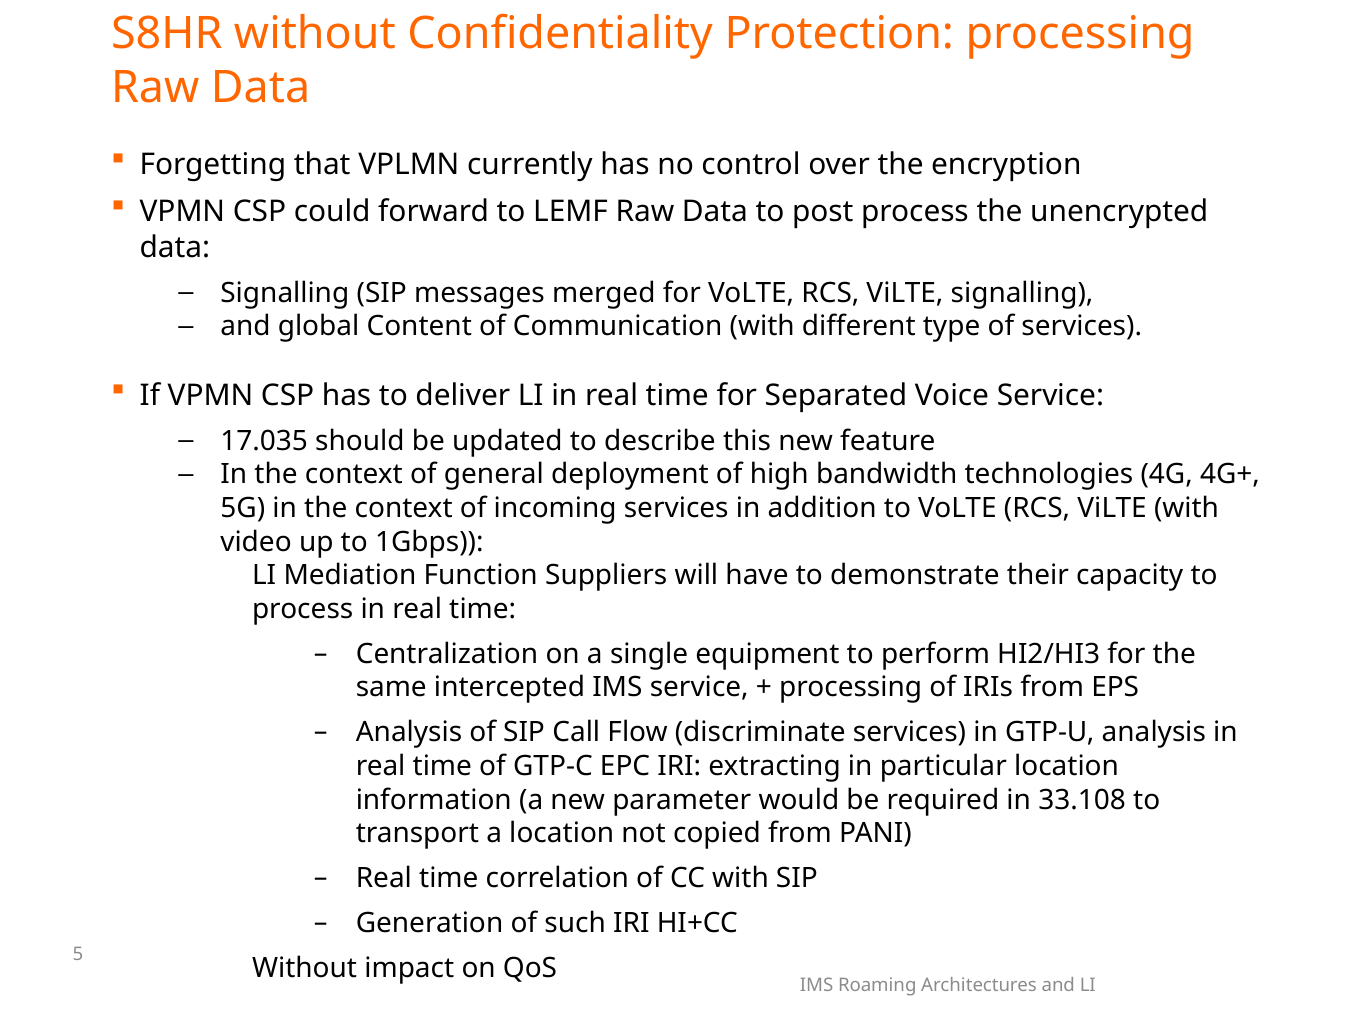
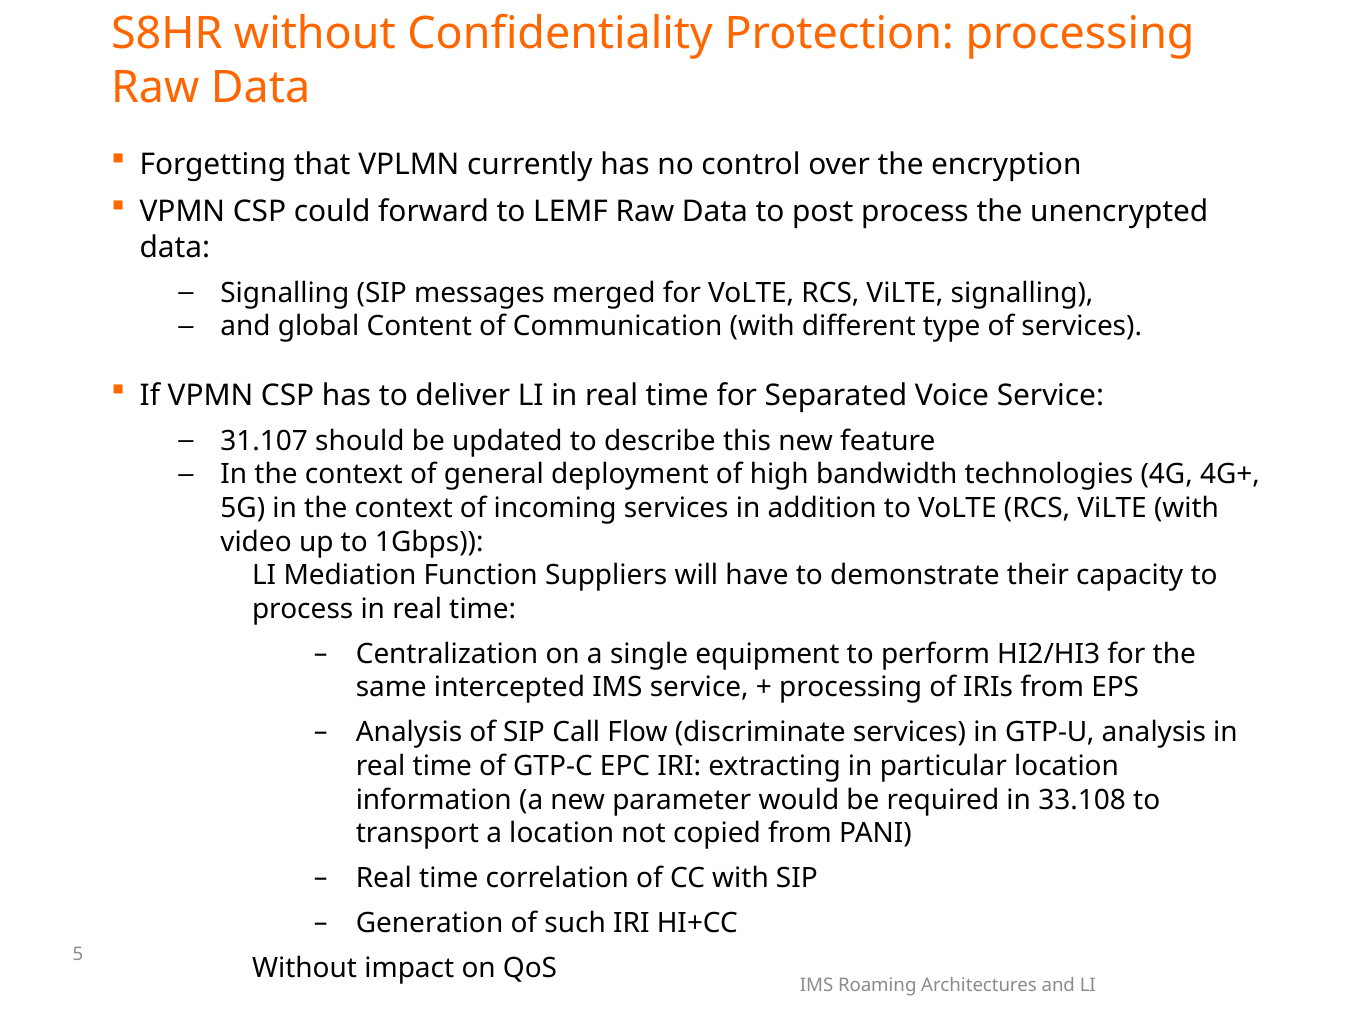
17.035: 17.035 -> 31.107
